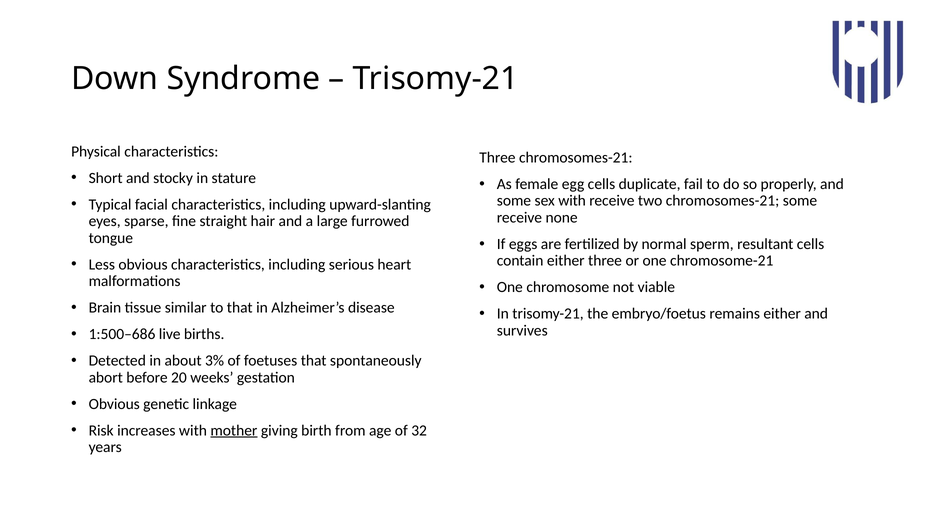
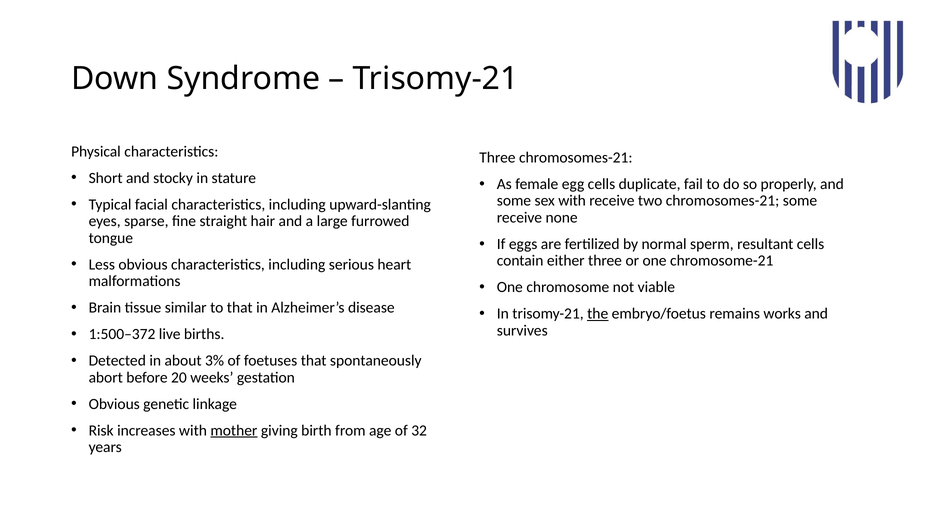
the underline: none -> present
remains either: either -> works
1:500–686: 1:500–686 -> 1:500–372
